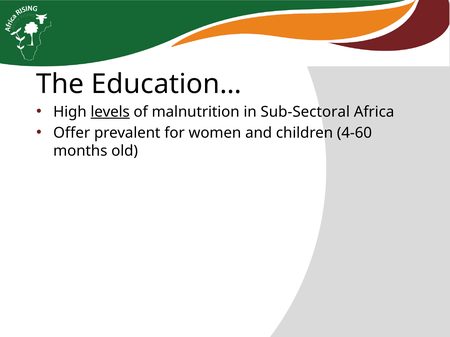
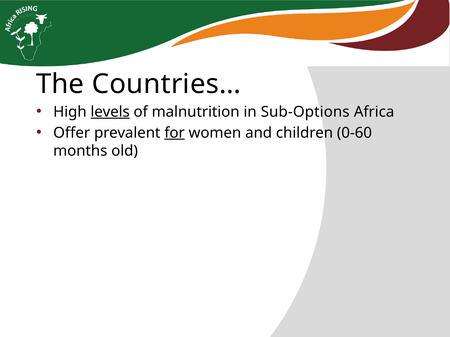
Education…: Education… -> Countries…
Sub-Sectoral: Sub-Sectoral -> Sub-Options
for underline: none -> present
4-60: 4-60 -> 0-60
